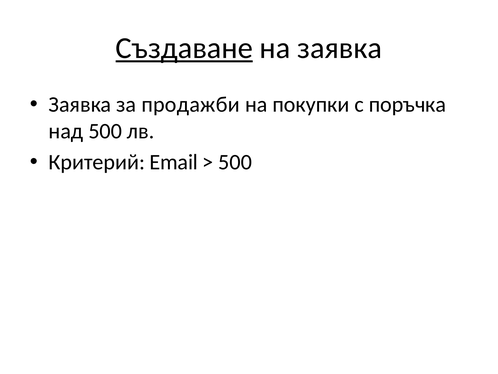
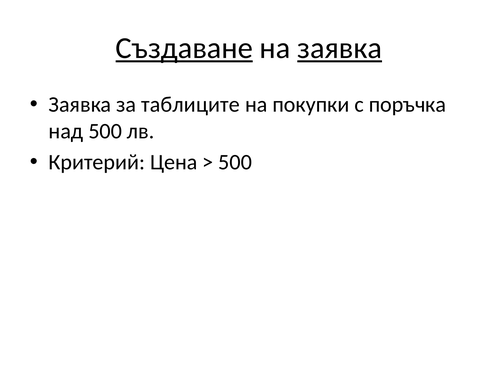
заявка at (340, 48) underline: none -> present
продажби: продажби -> таблиците
Email: Email -> Цена
